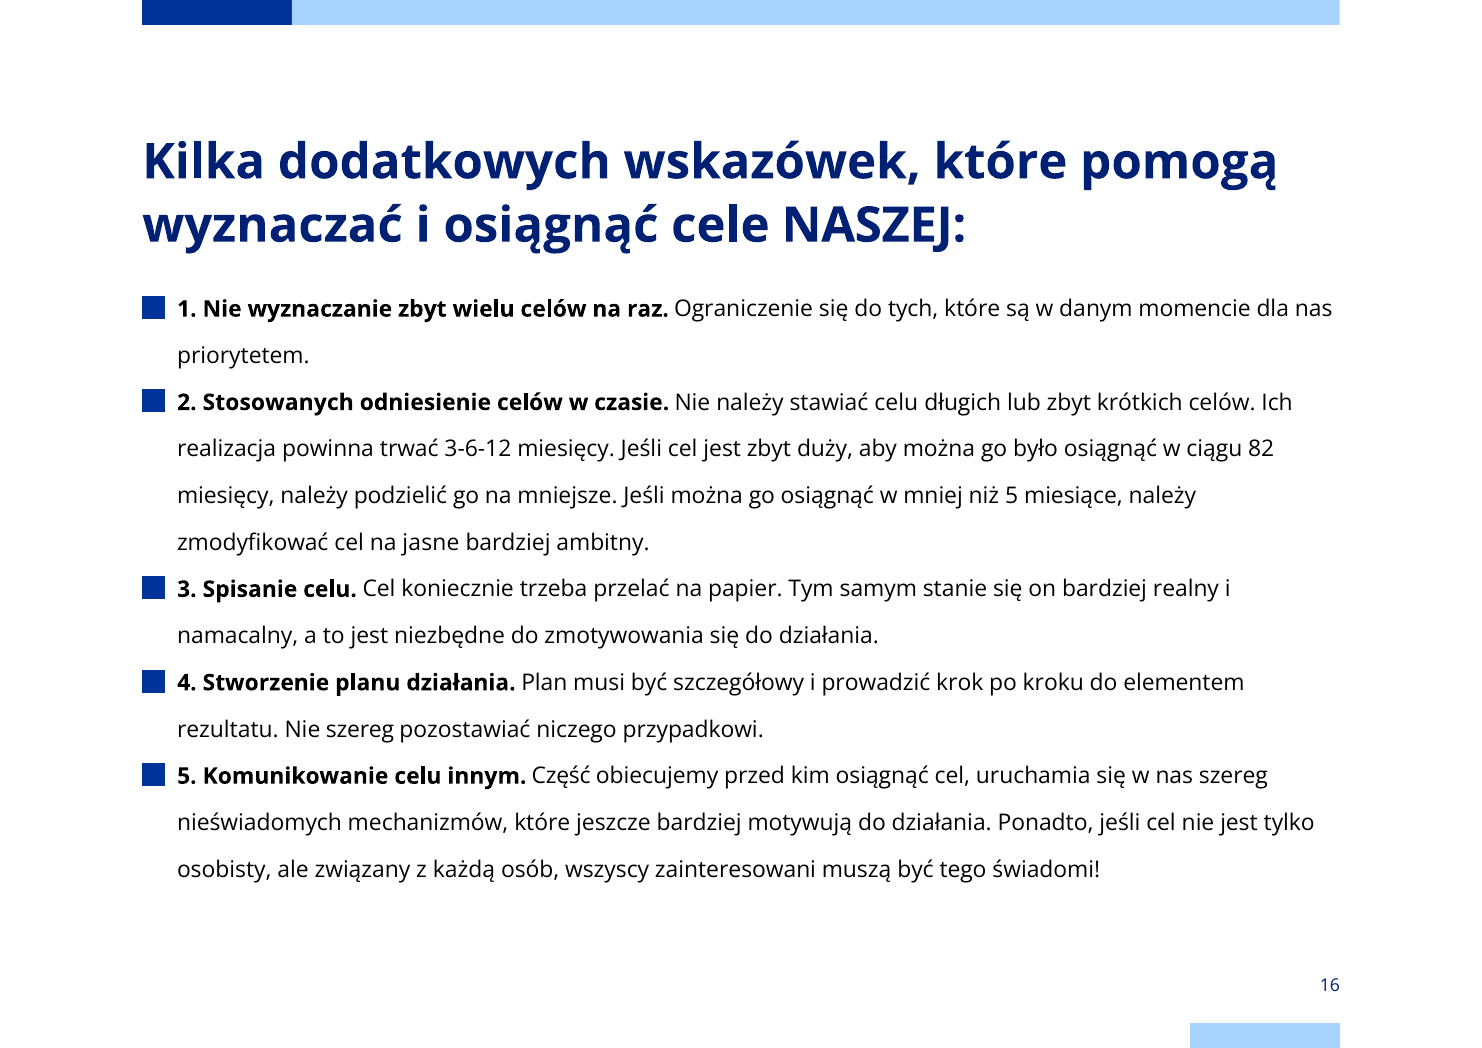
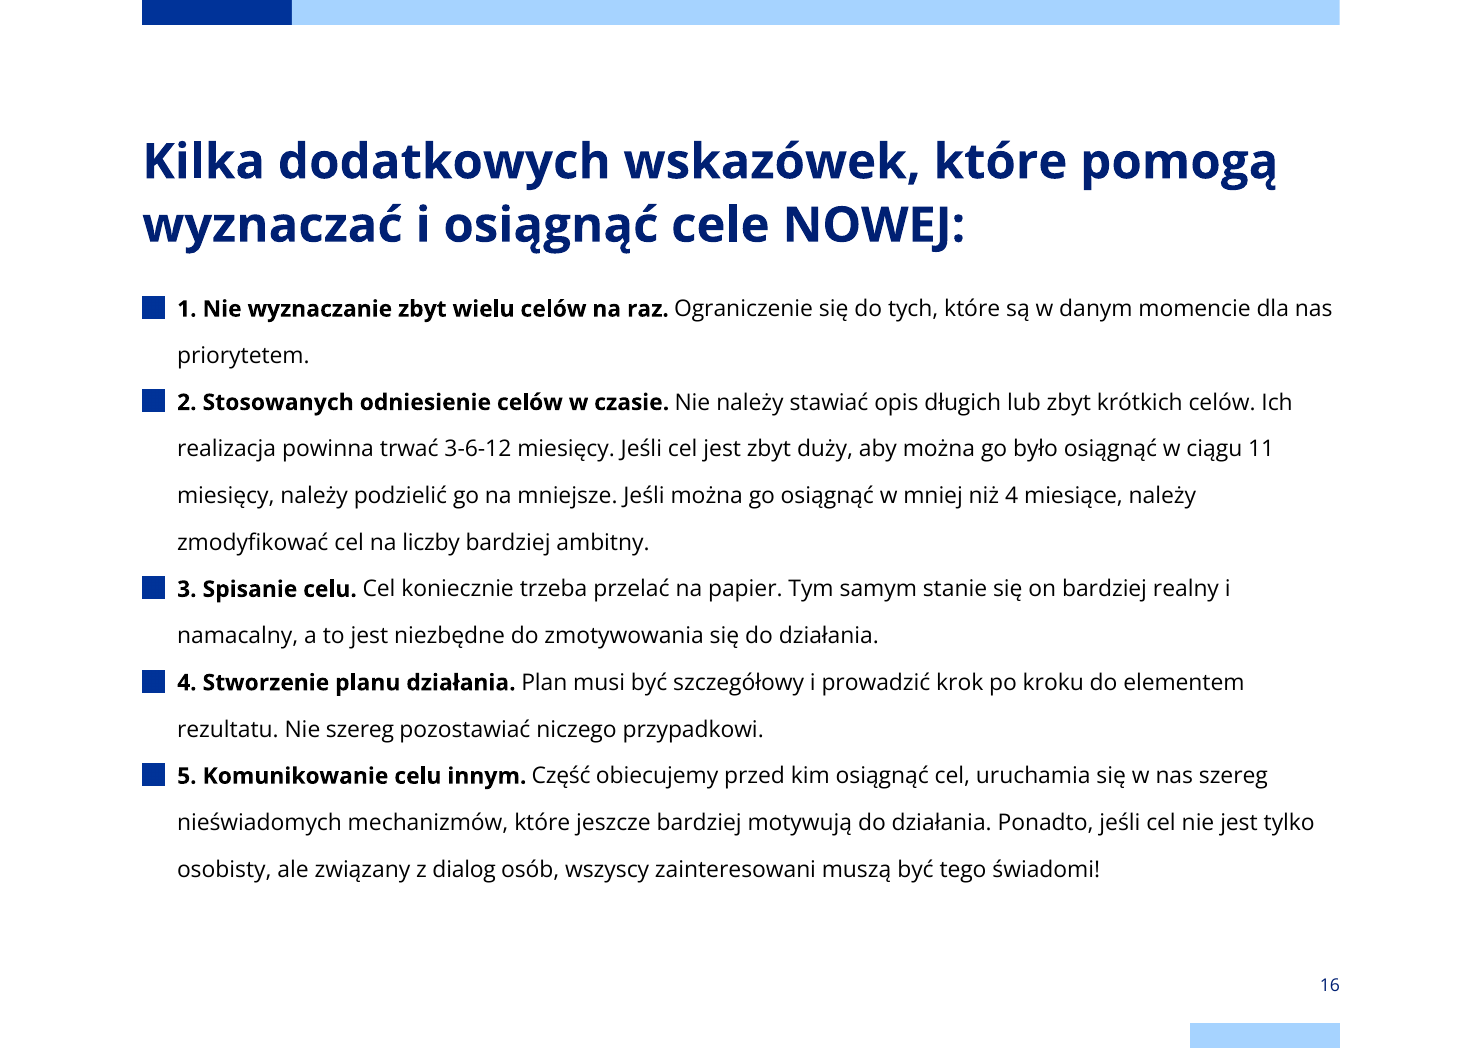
NASZEJ: NASZEJ -> NOWEJ
stawiać celu: celu -> opis
82: 82 -> 11
niż 5: 5 -> 4
jasne: jasne -> liczby
każdą: każdą -> dialog
